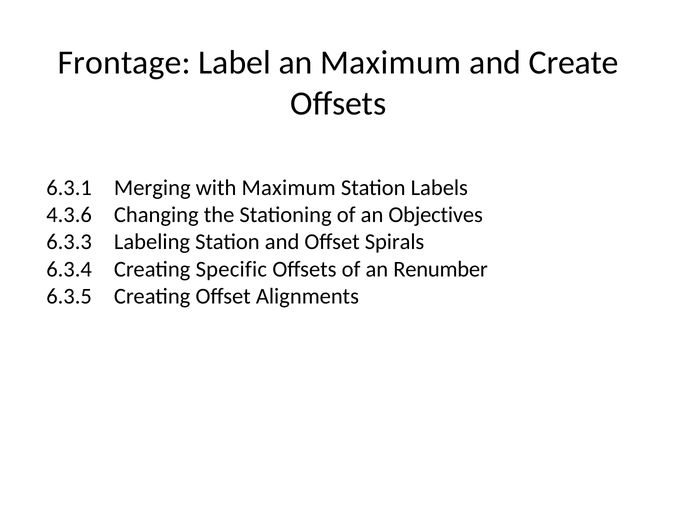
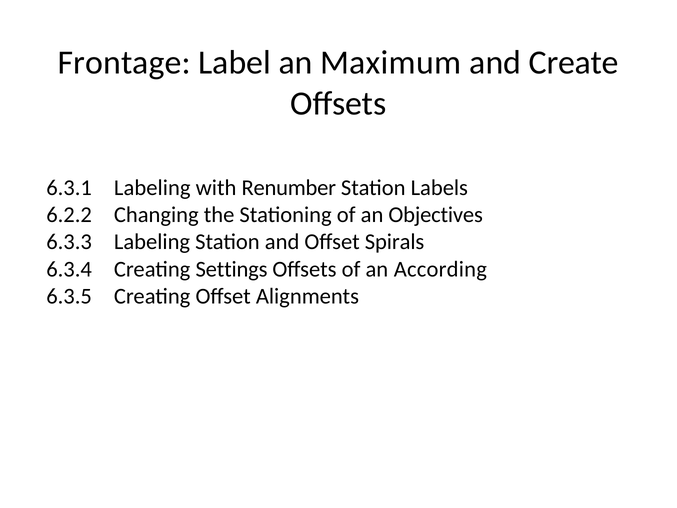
6.3.1 Merging: Merging -> Labeling
with Maximum: Maximum -> Renumber
4.3.6: 4.3.6 -> 6.2.2
Specific: Specific -> Settings
Renumber: Renumber -> According
